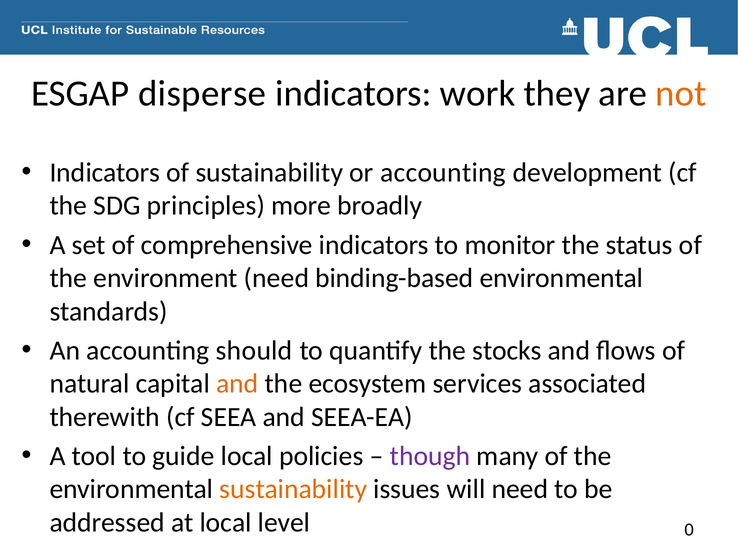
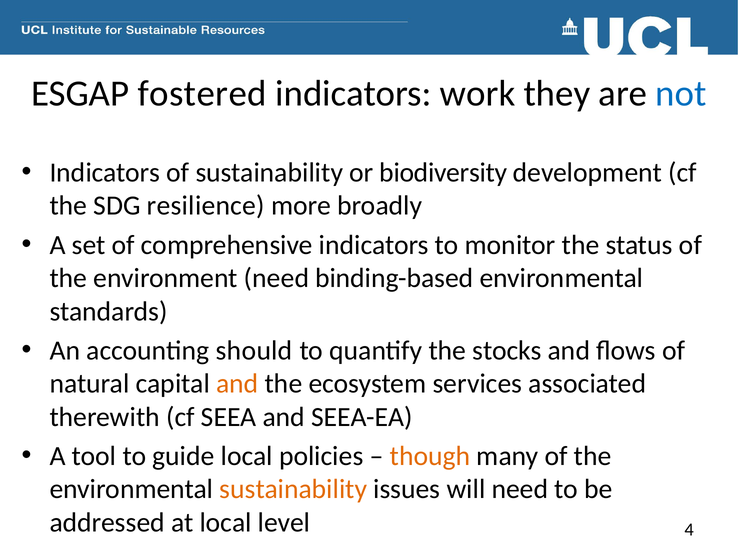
disperse: disperse -> fostered
not colour: orange -> blue
or accounting: accounting -> biodiversity
principles: principles -> resilience
though colour: purple -> orange
0: 0 -> 4
